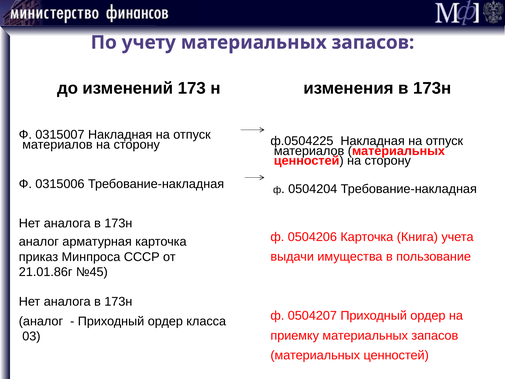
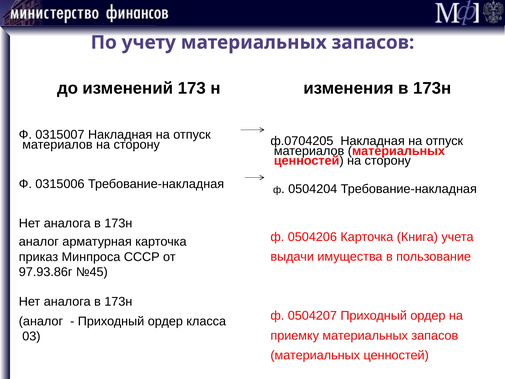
ф.0504225: ф.0504225 -> ф.0704205
21.01.86г: 21.01.86г -> 97.93.86г
